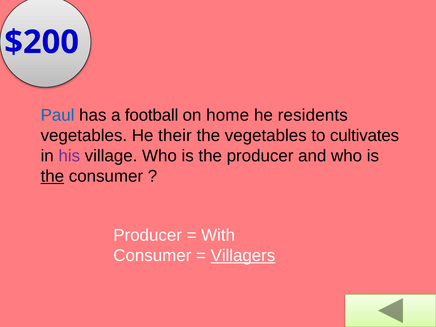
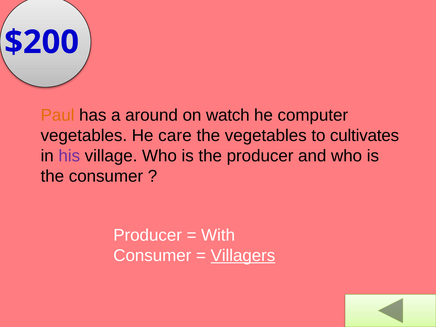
Paul colour: blue -> orange
football: football -> around
home: home -> watch
residents: residents -> computer
their: their -> care
the at (52, 176) underline: present -> none
